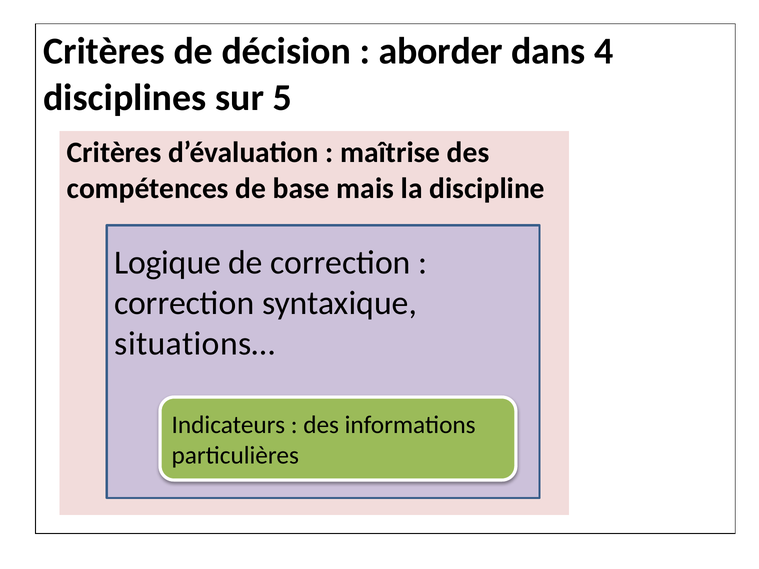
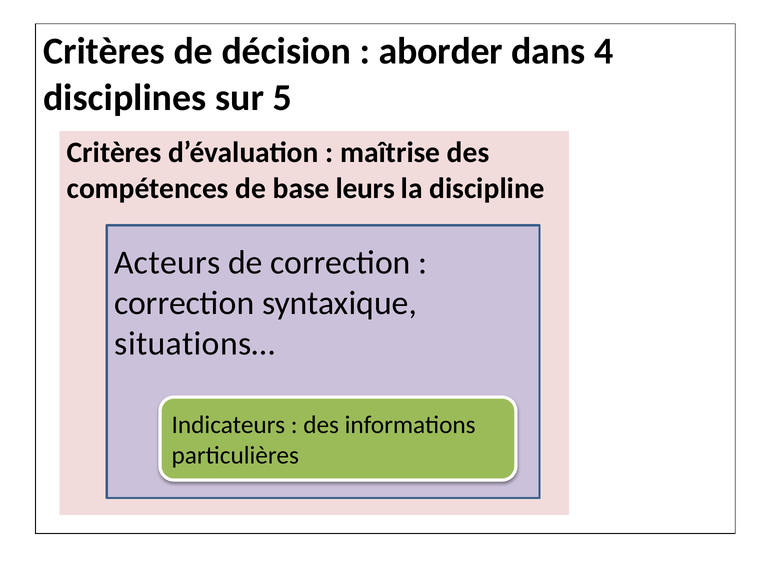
mais: mais -> leurs
Logique: Logique -> Acteurs
